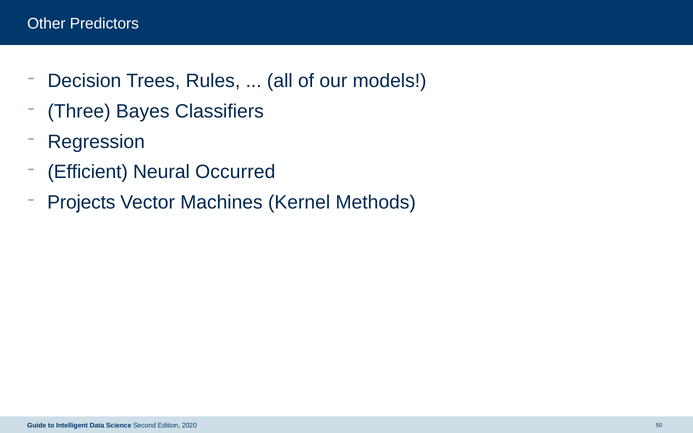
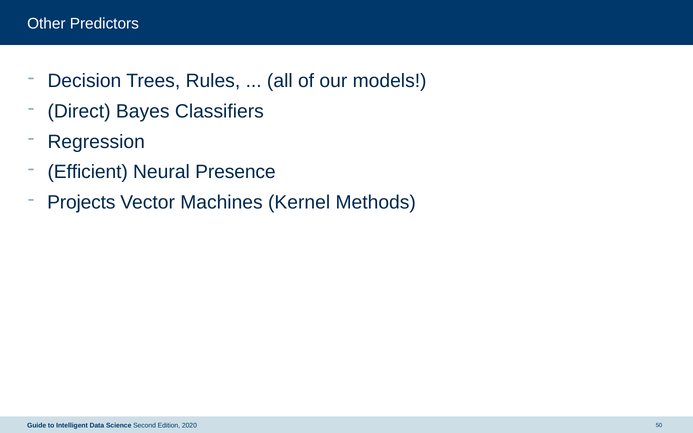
Three: Three -> Direct
Occurred: Occurred -> Presence
